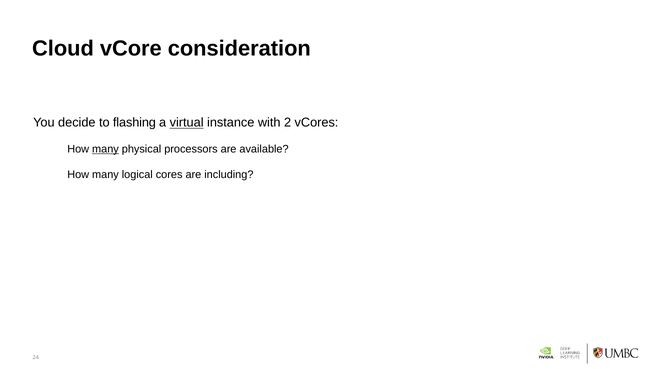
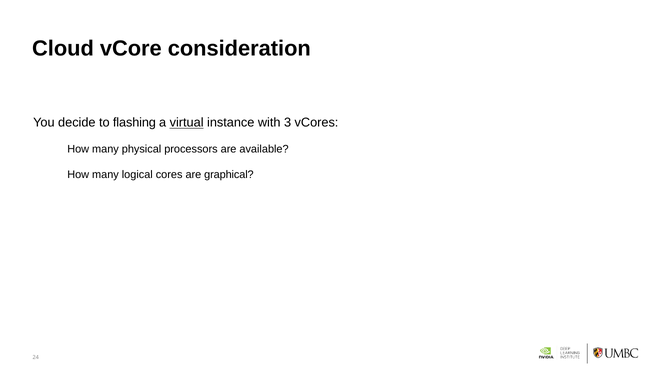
2: 2 -> 3
many at (105, 149) underline: present -> none
including: including -> graphical
